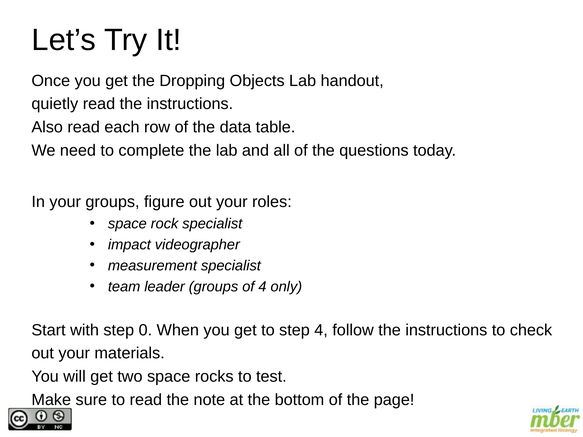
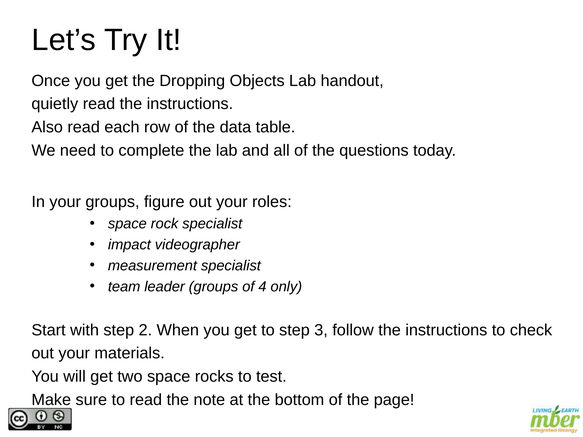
0: 0 -> 2
step 4: 4 -> 3
